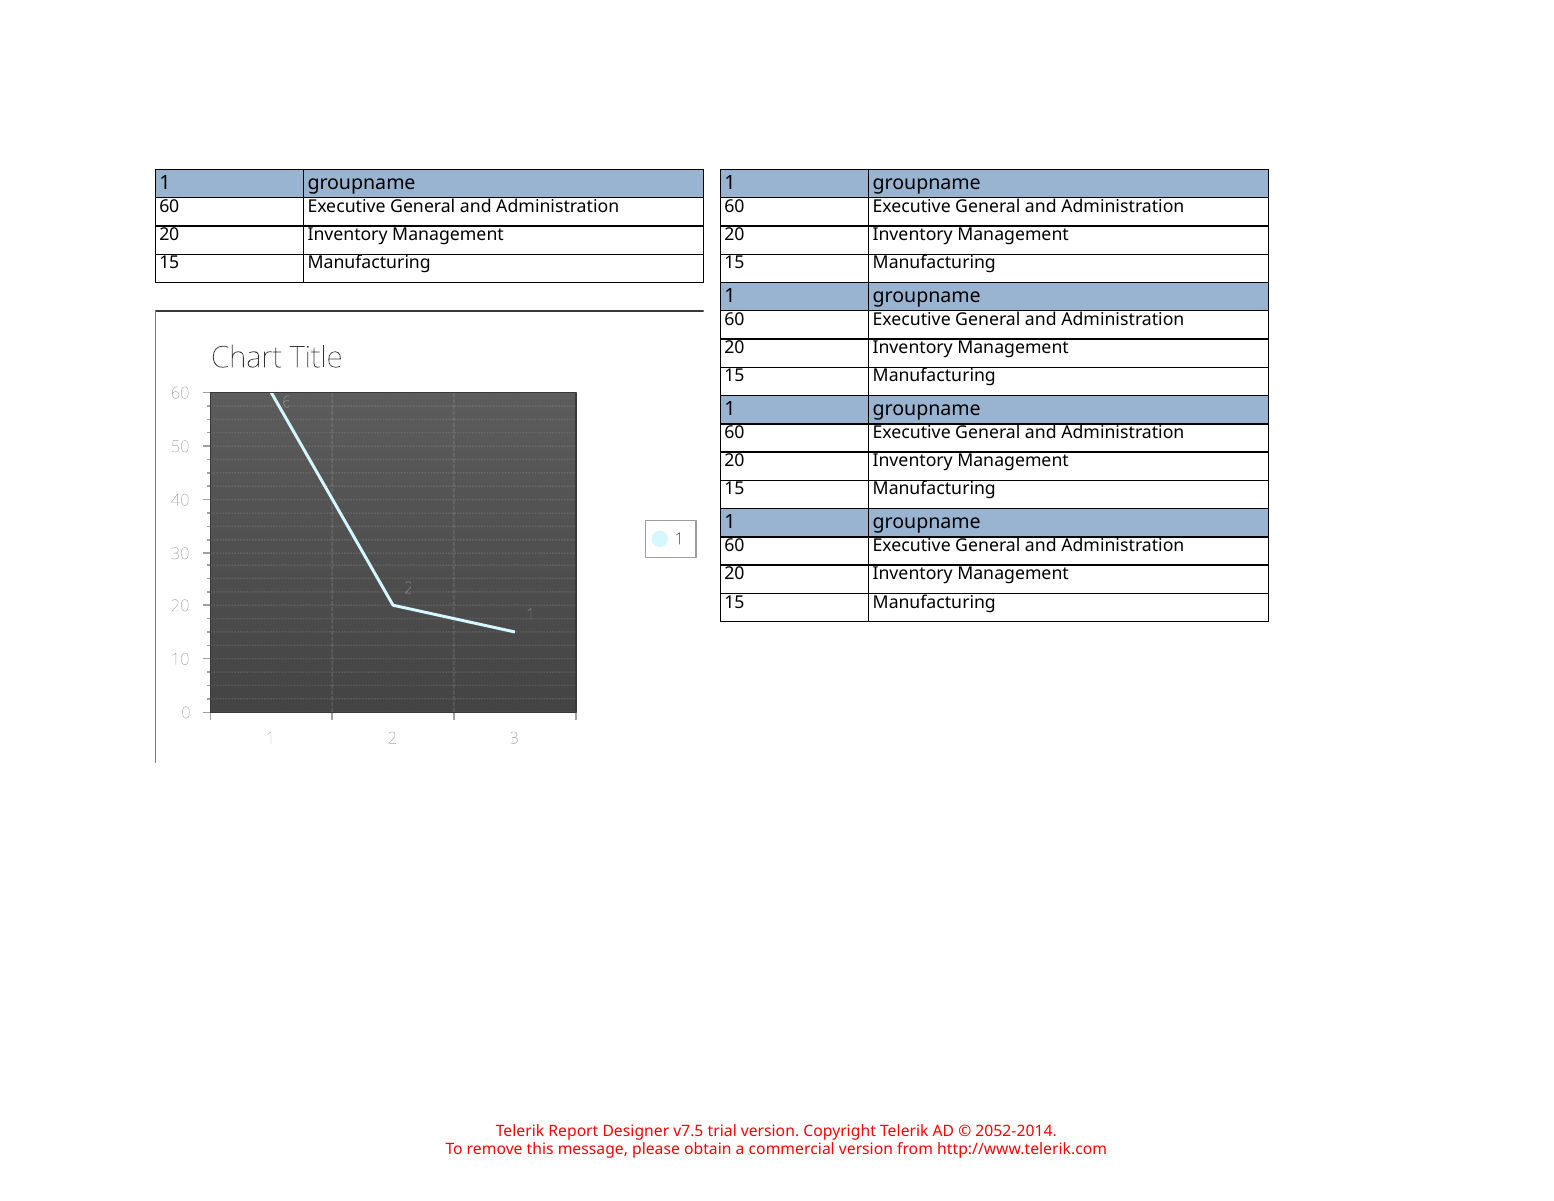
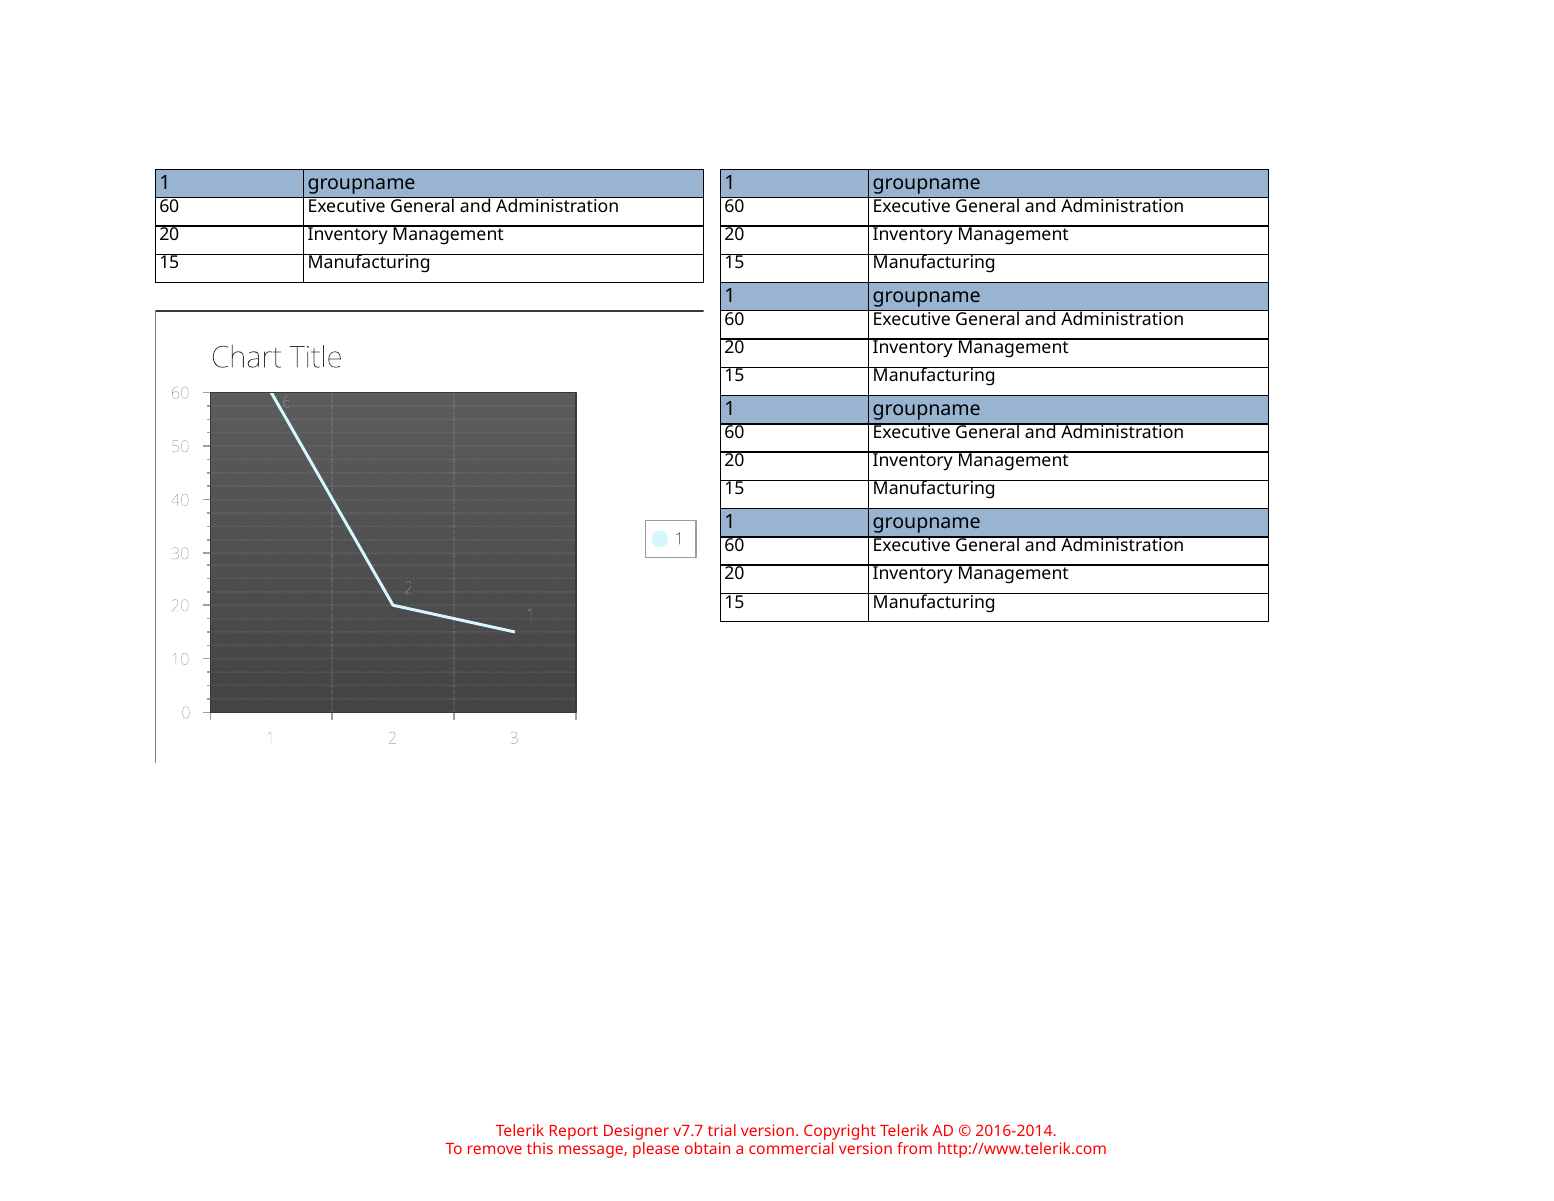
v7.5: v7.5 -> v7.7
2052-2014: 2052-2014 -> 2016-2014
